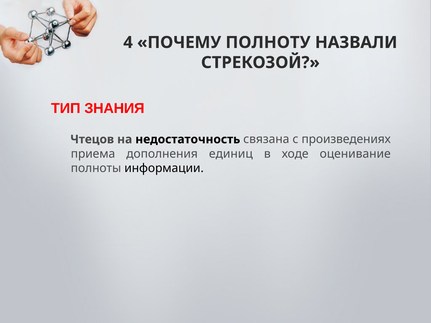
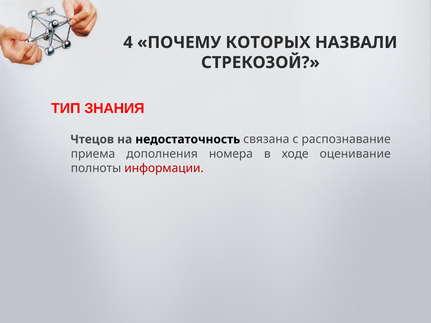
ПОЛНОТУ: ПОЛНОТУ -> КОТОРЫХ
произведениях: произведениях -> распознавание
единиц: единиц -> номера
информации colour: black -> red
